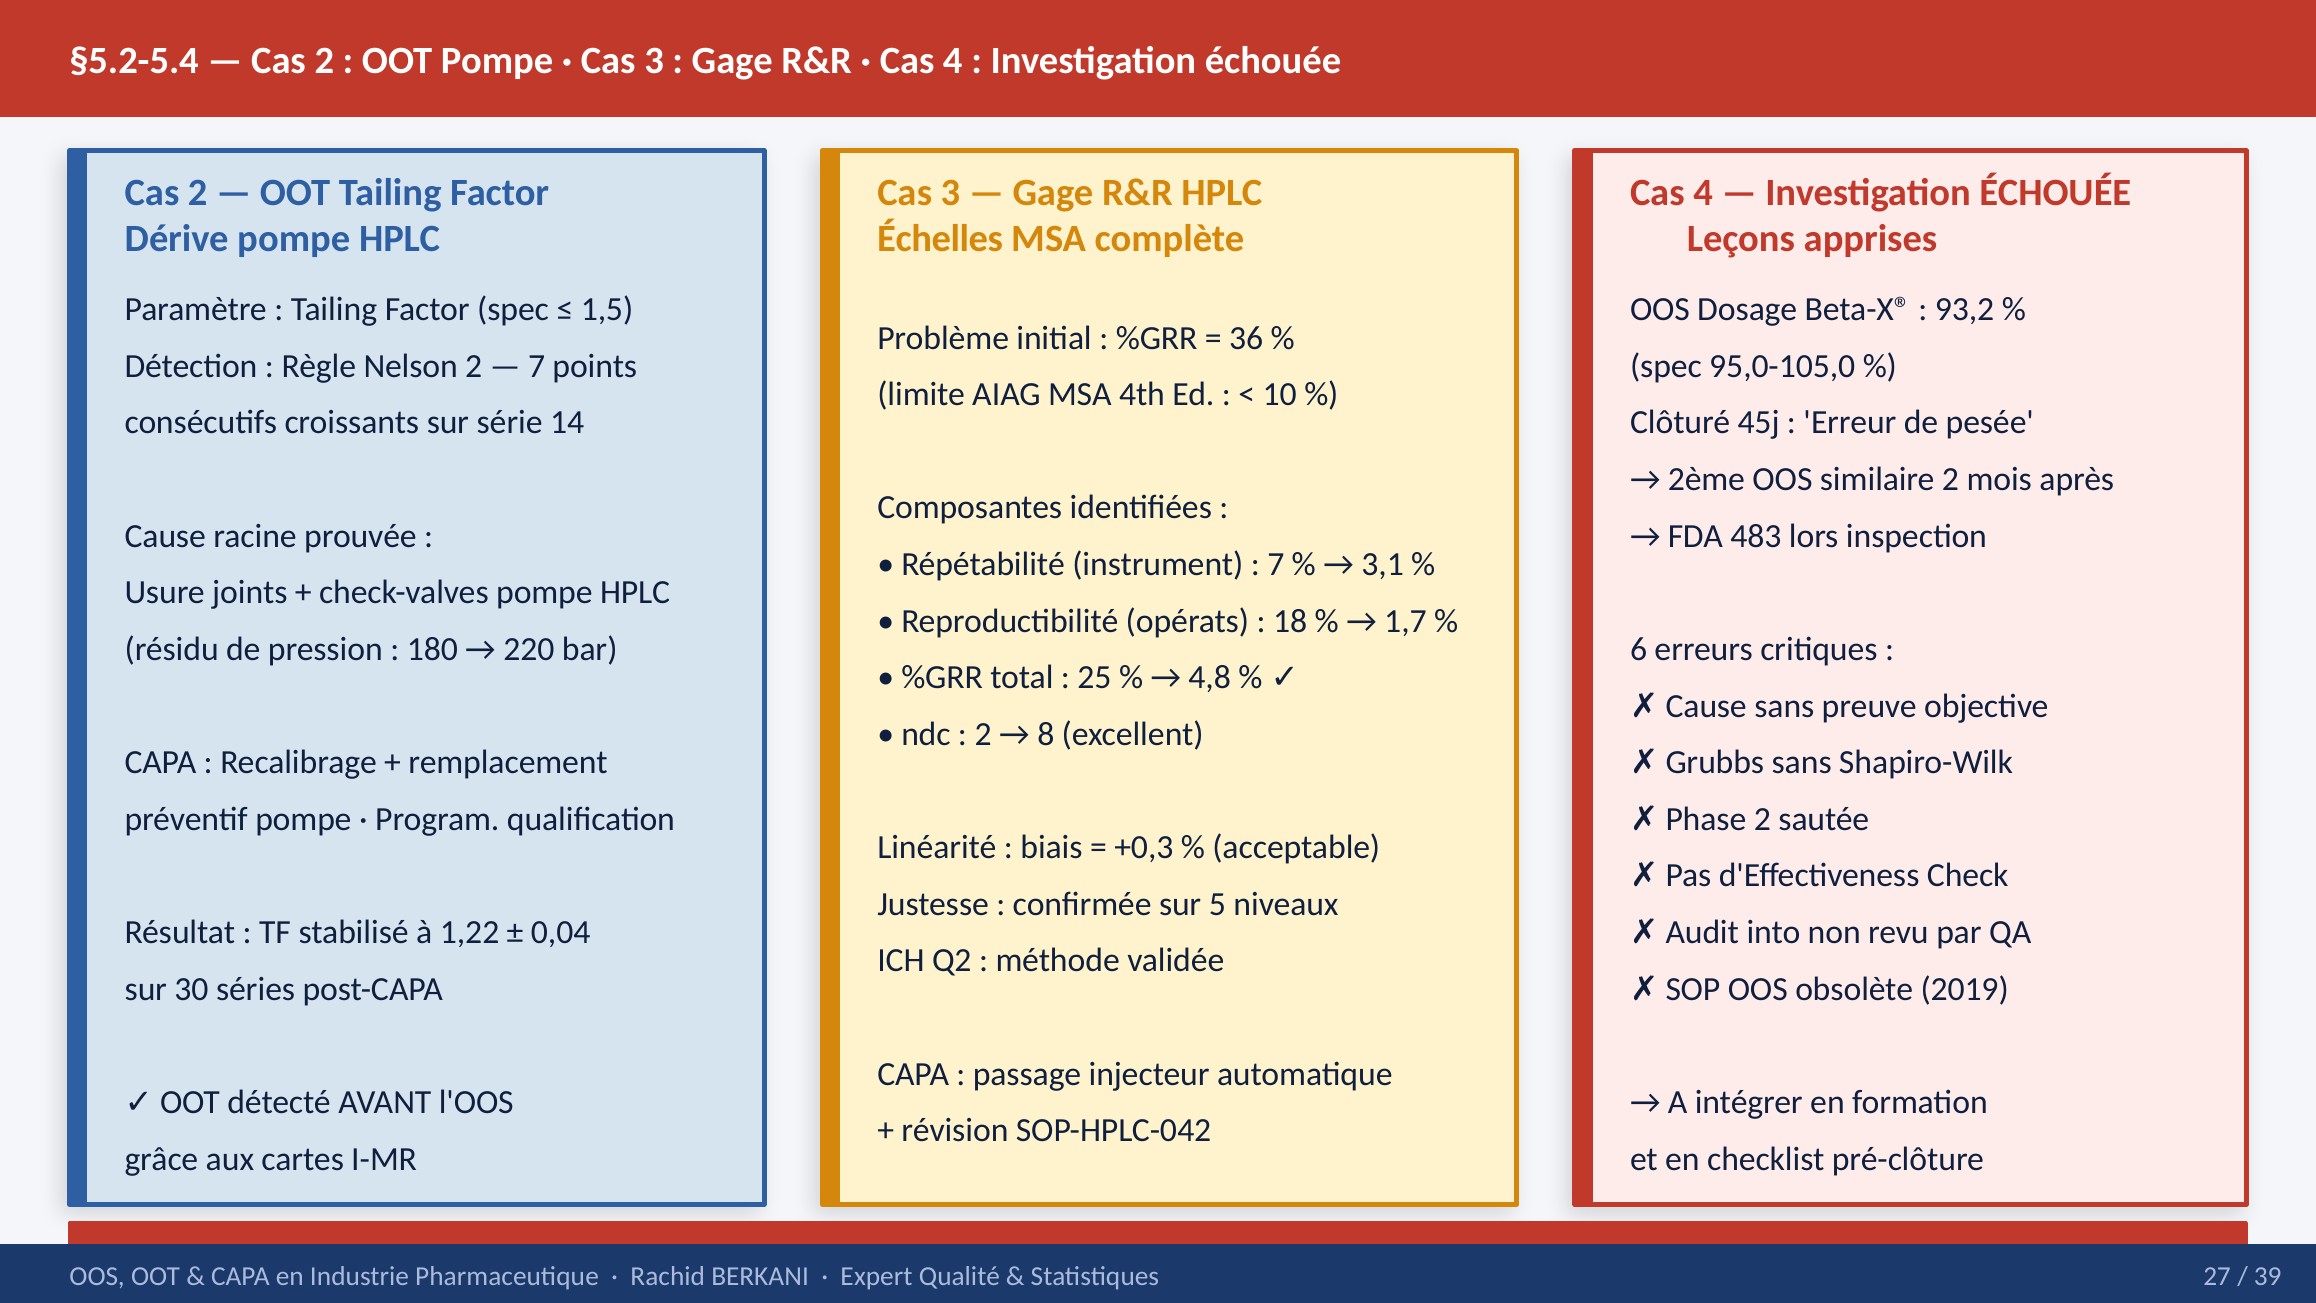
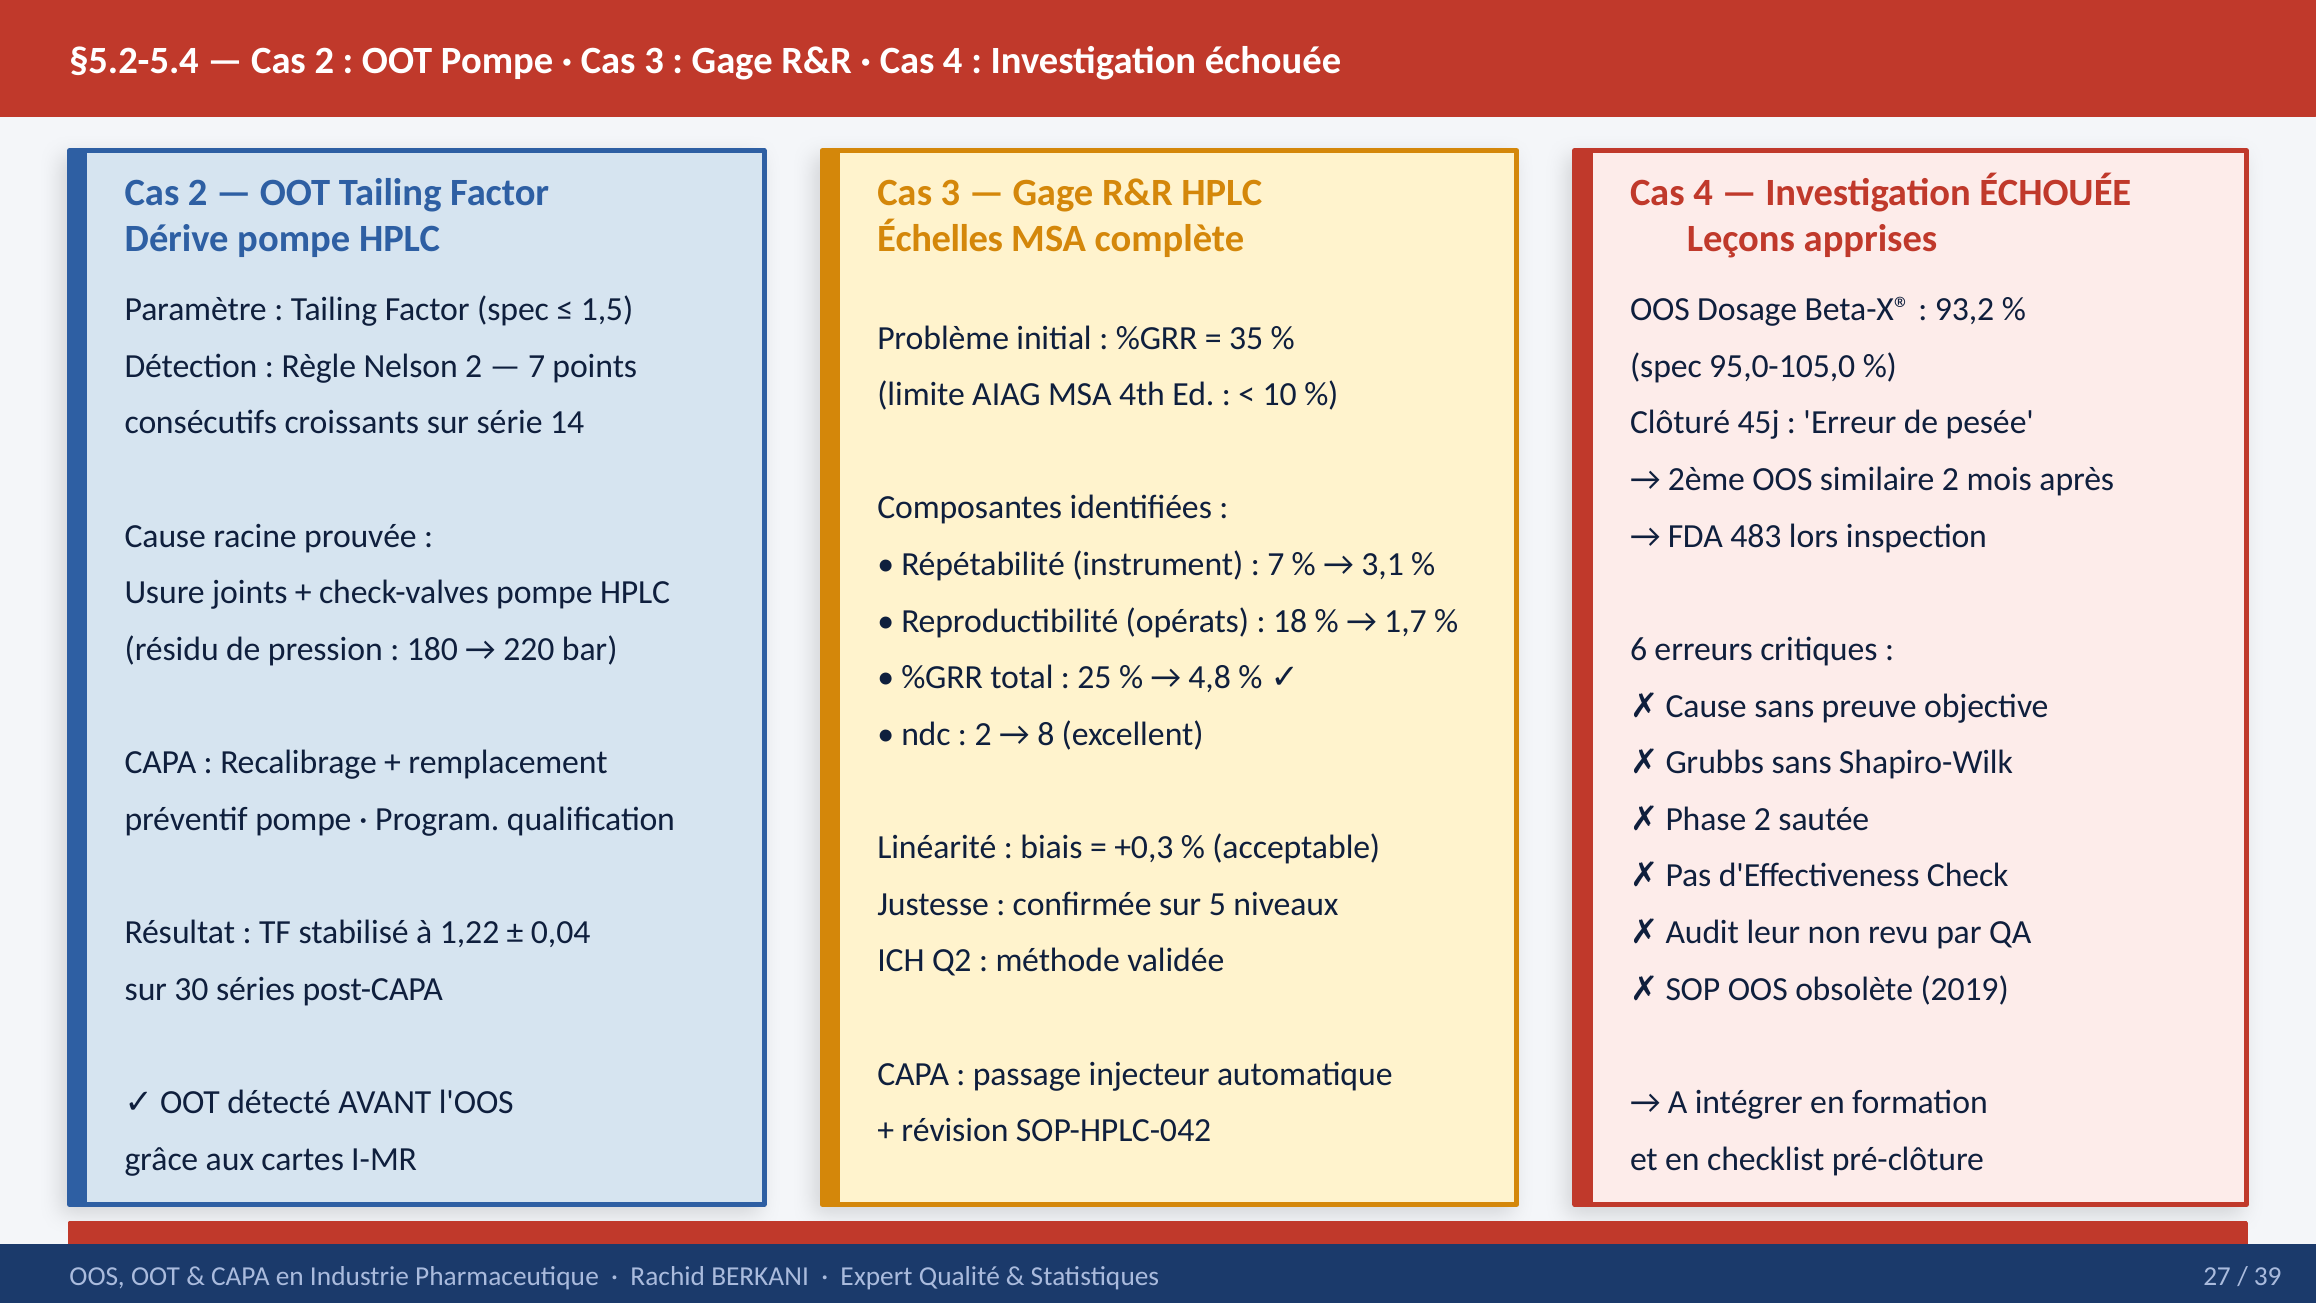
36: 36 -> 35
into: into -> leur
